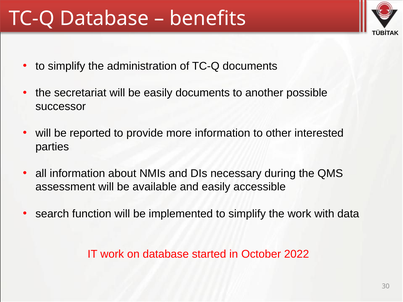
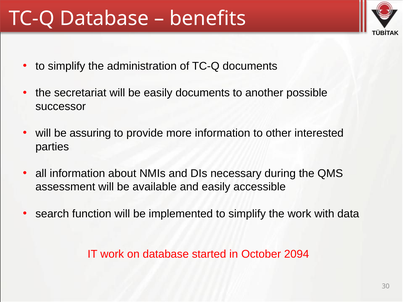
reported: reported -> assuring
2022: 2022 -> 2094
